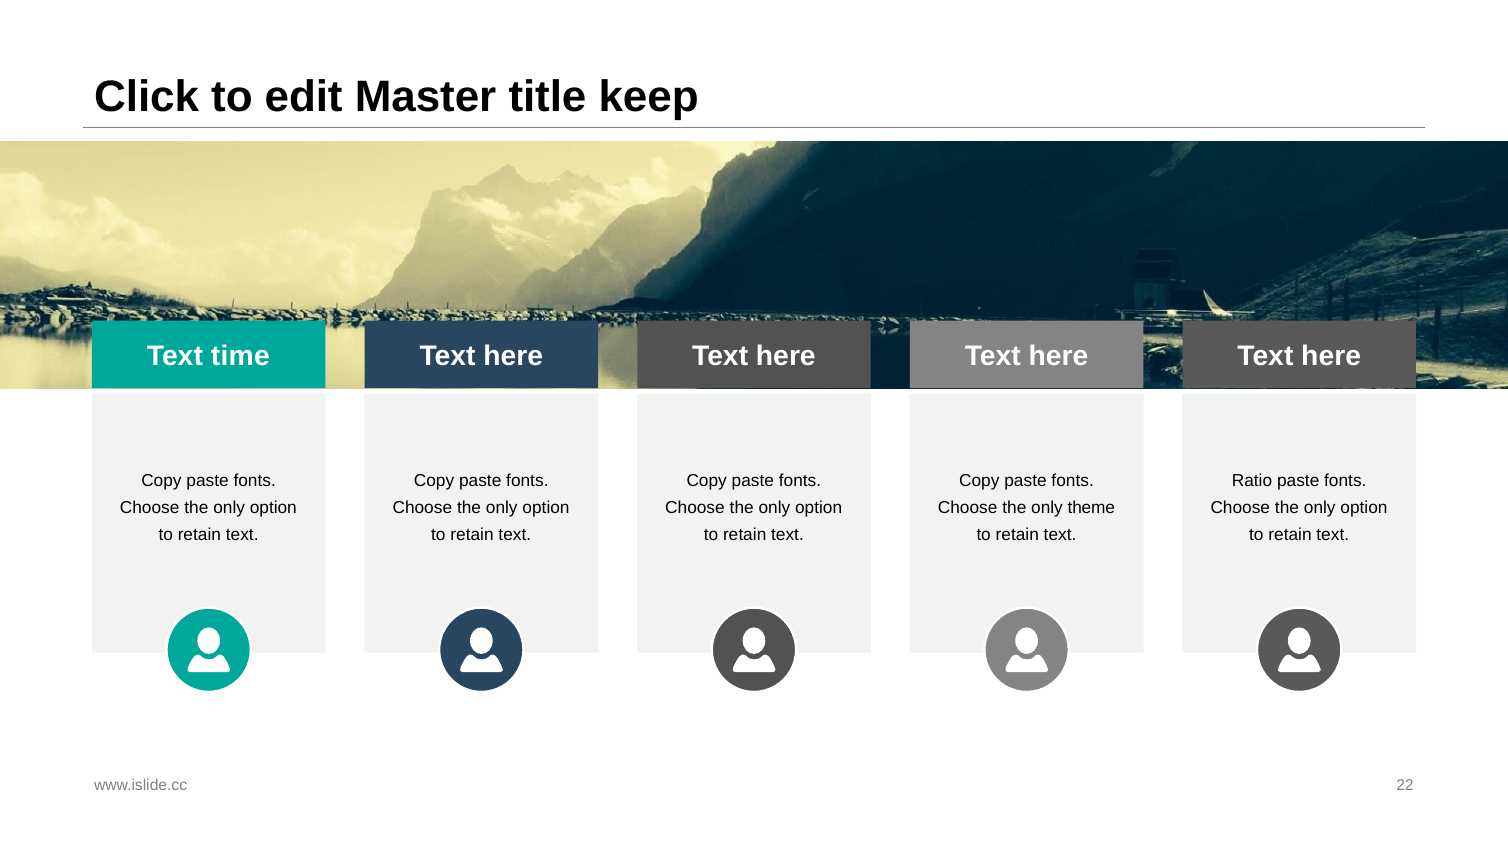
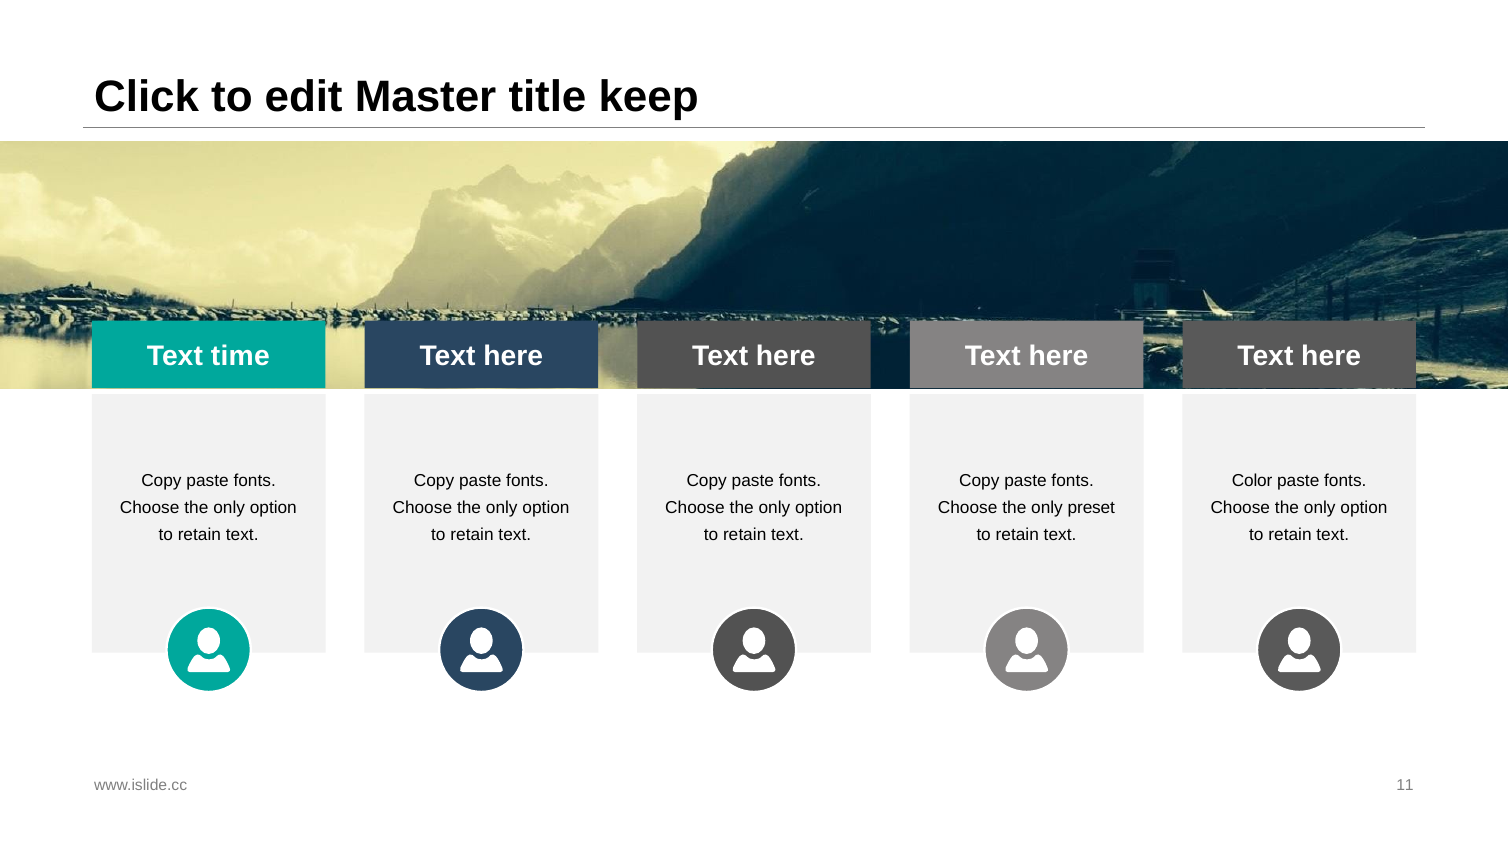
Ratio: Ratio -> Color
theme: theme -> preset
22: 22 -> 11
